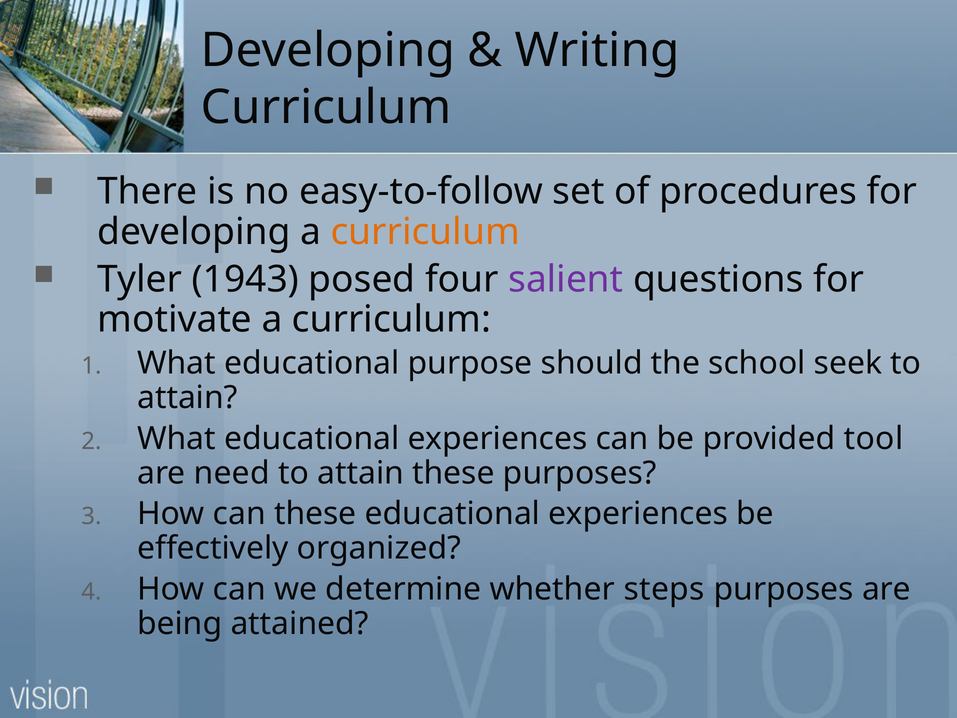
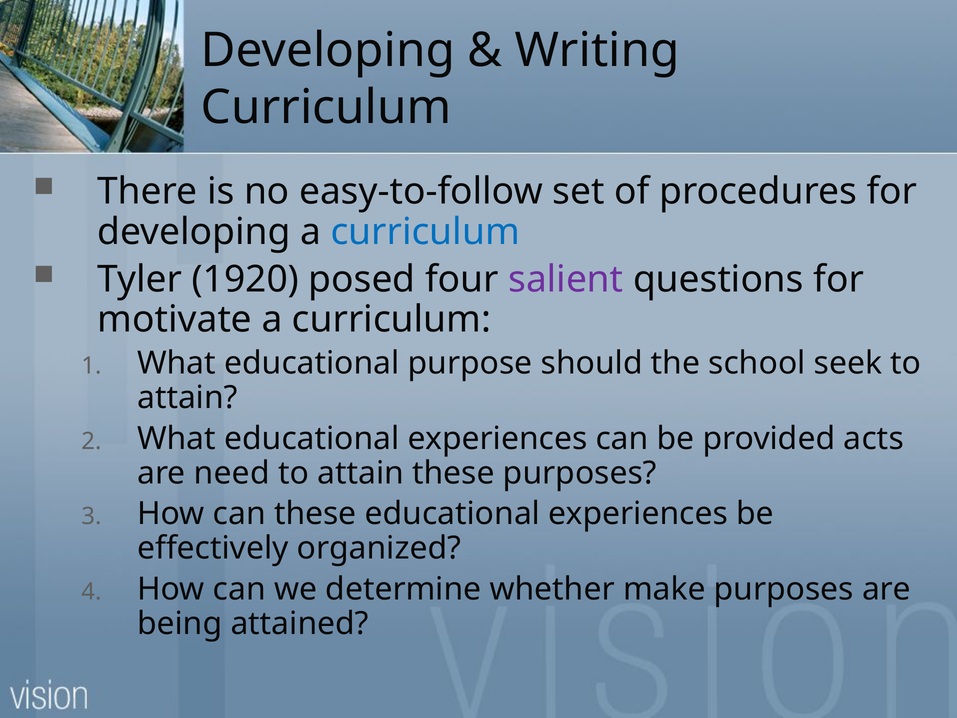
curriculum at (425, 232) colour: orange -> blue
1943: 1943 -> 1920
tool: tool -> acts
steps: steps -> make
